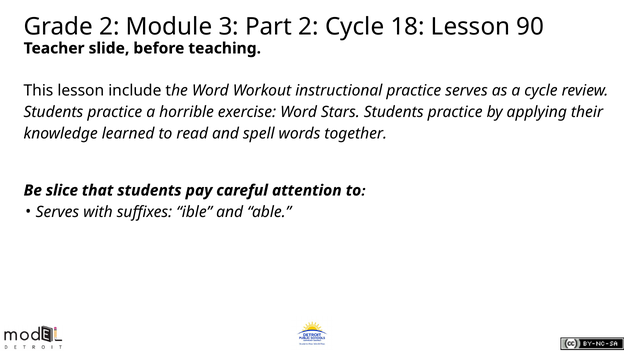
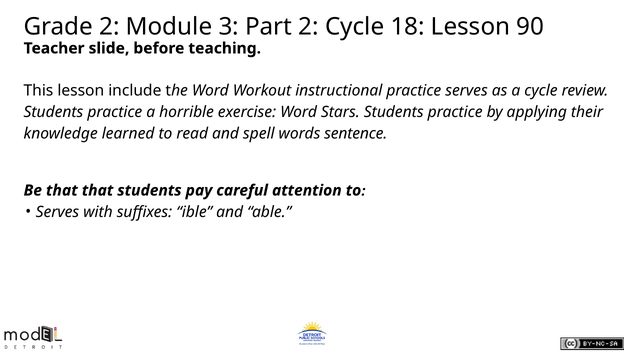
together: together -> sentence
Be slice: slice -> that
